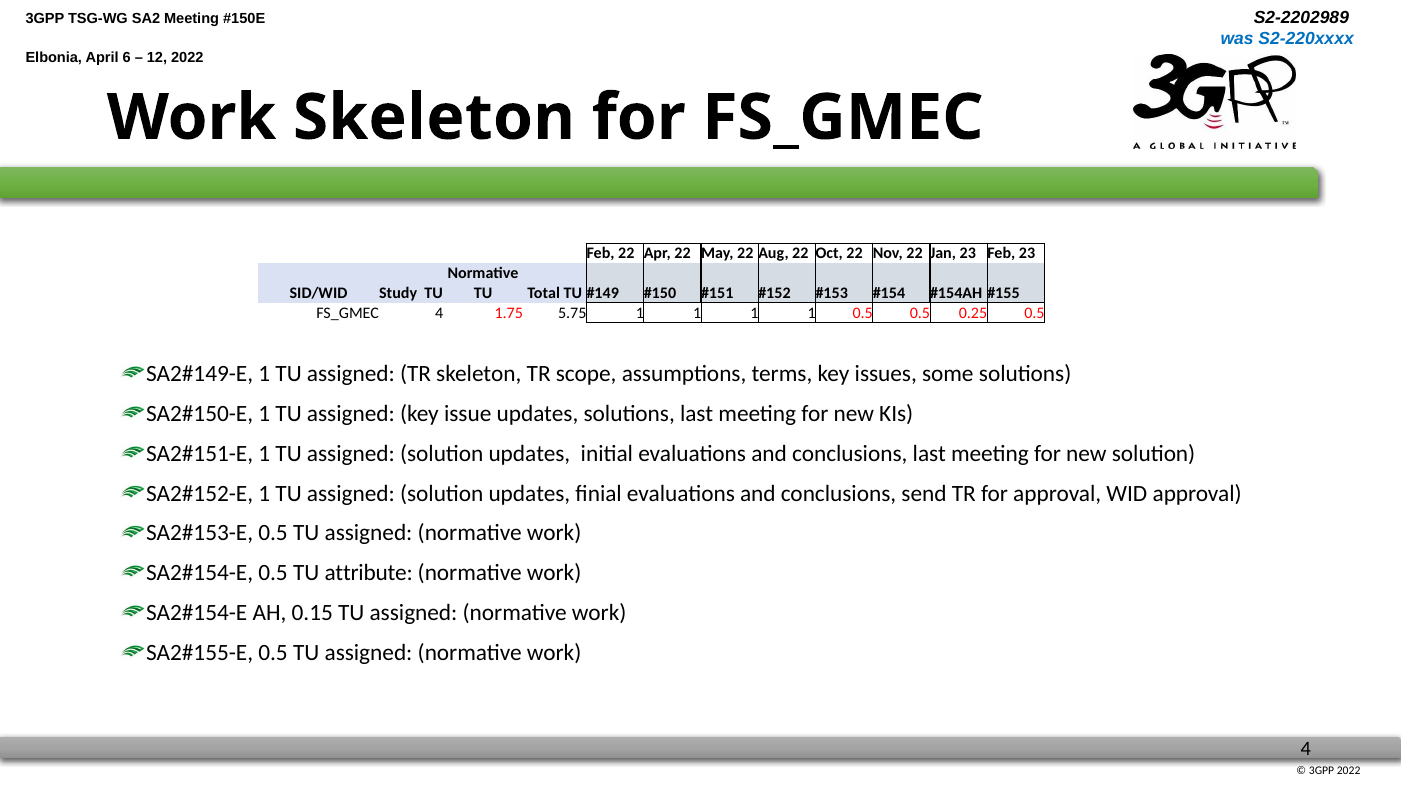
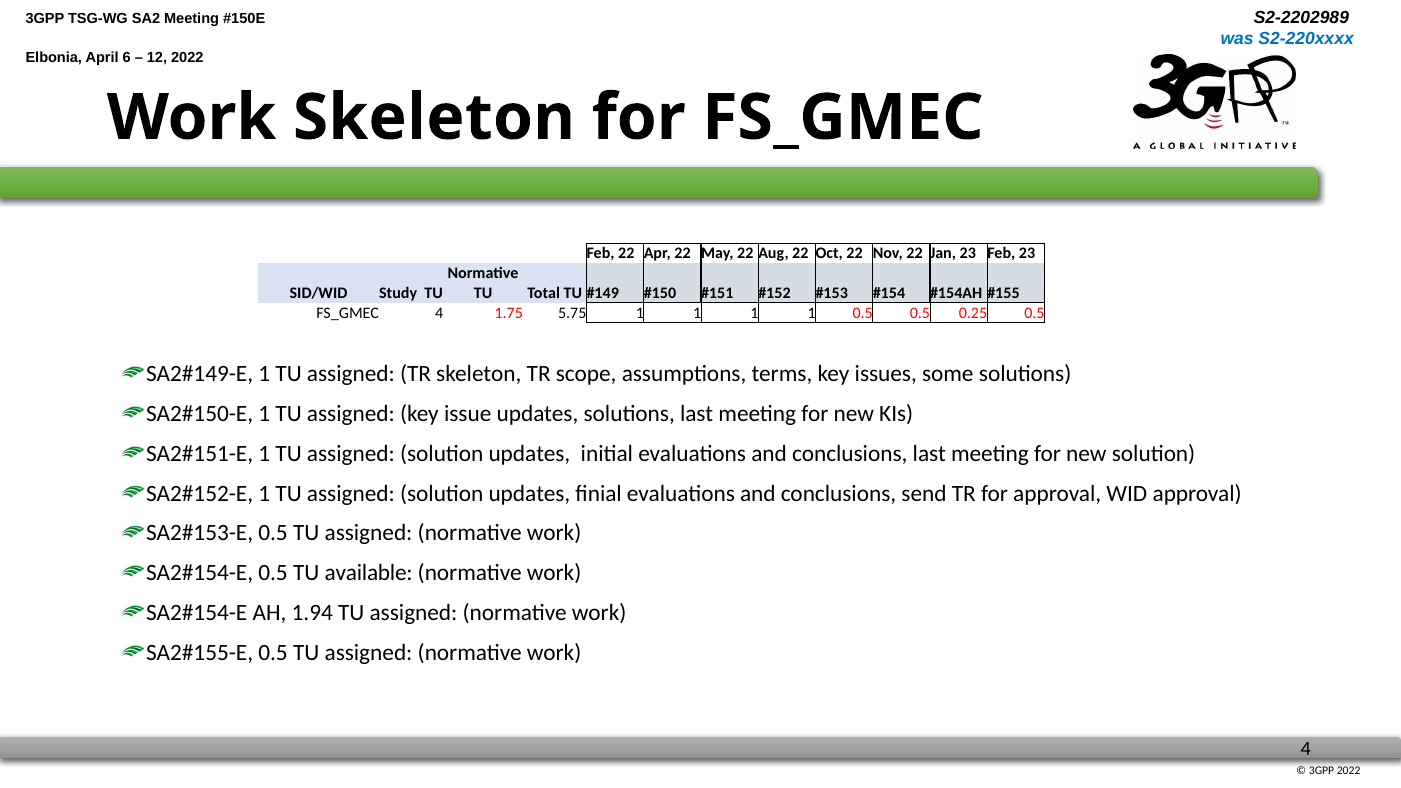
attribute: attribute -> available
0.15: 0.15 -> 1.94
